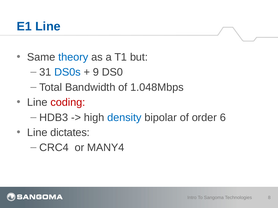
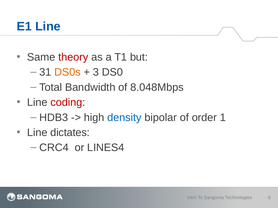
theory colour: blue -> red
DS0s colour: blue -> orange
9: 9 -> 3
1.048Mbps: 1.048Mbps -> 8.048Mbps
6: 6 -> 1
MANY4: MANY4 -> LINES4
